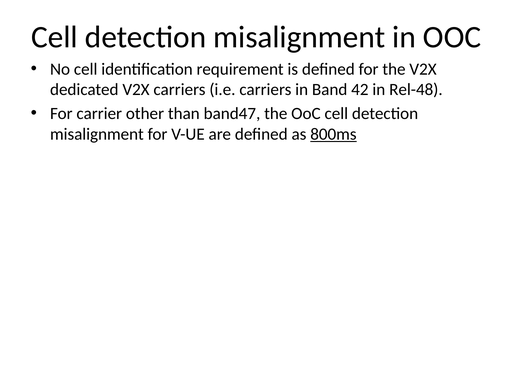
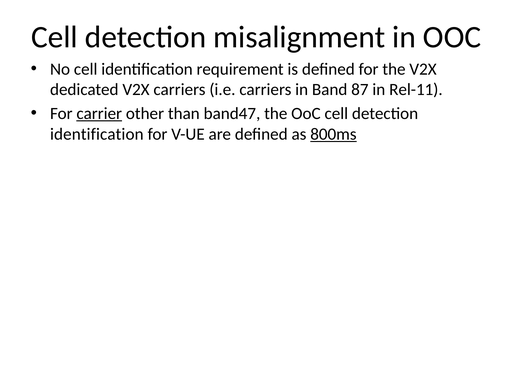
42: 42 -> 87
Rel-48: Rel-48 -> Rel-11
carrier underline: none -> present
misalignment at (97, 134): misalignment -> identification
